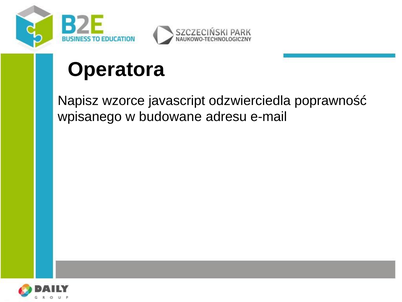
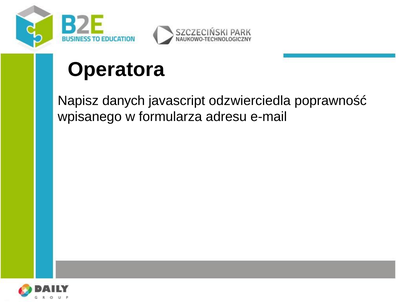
wzorce: wzorce -> danych
budowane: budowane -> formularza
